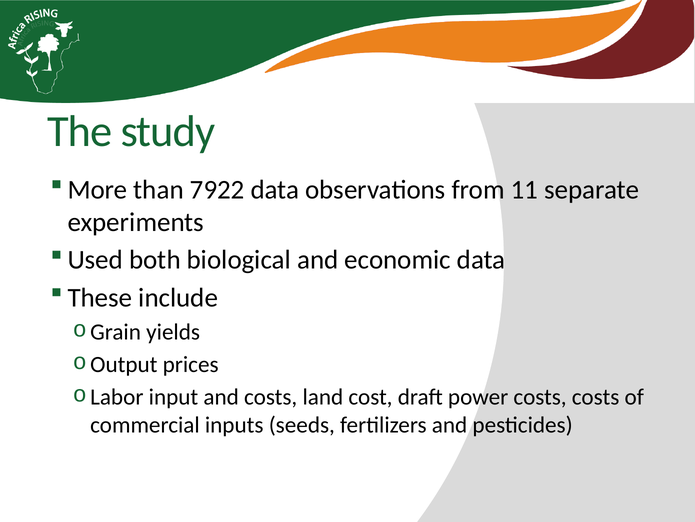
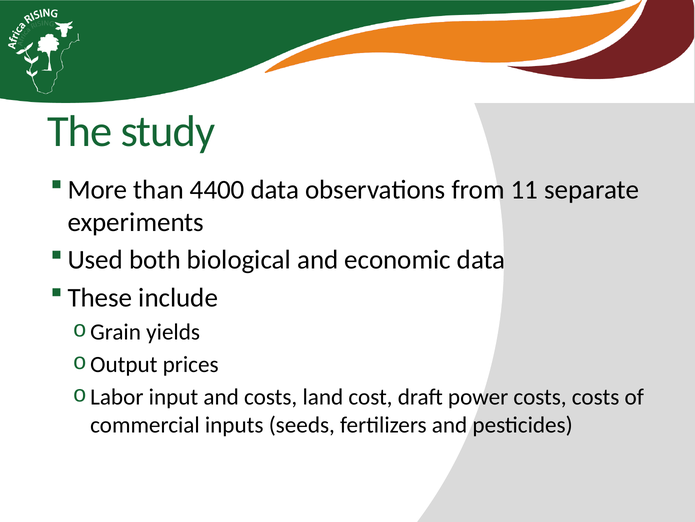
7922: 7922 -> 4400
